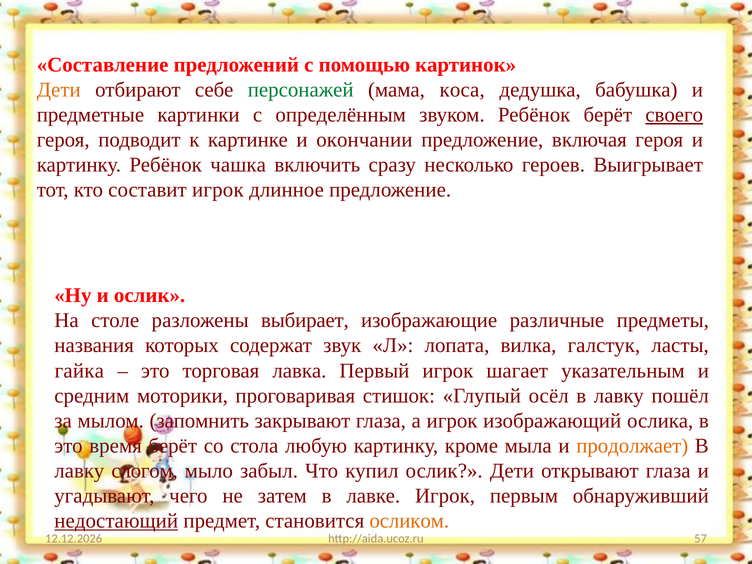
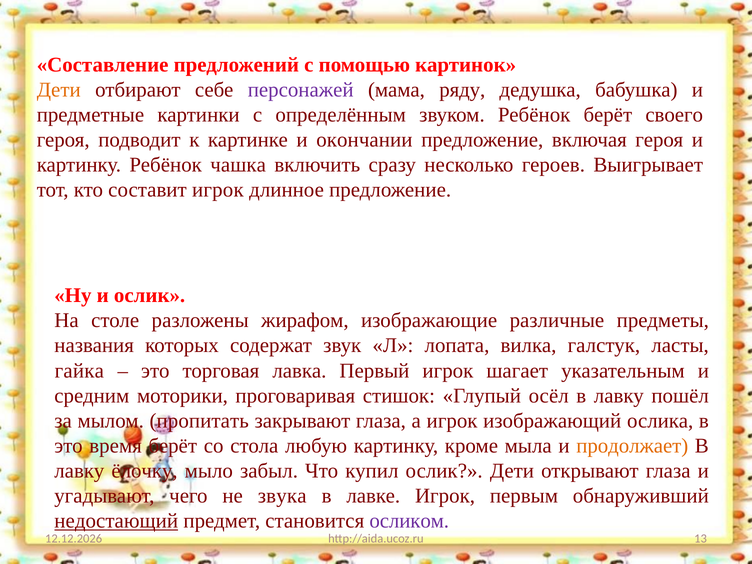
персонажей colour: green -> purple
коса: коса -> ряду
своего underline: present -> none
выбирает: выбирает -> жирафом
запомнить: запомнить -> пропитать
слогом: слогом -> ёлочку
затем: затем -> звука
осликом colour: orange -> purple
57: 57 -> 13
